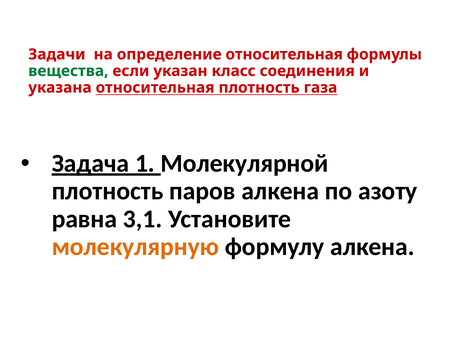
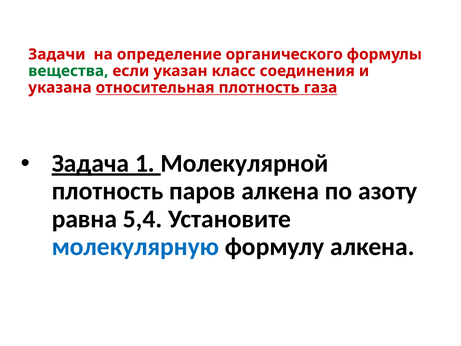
определение относительная: относительная -> органического
3,1: 3,1 -> 5,4
молекулярную colour: orange -> blue
